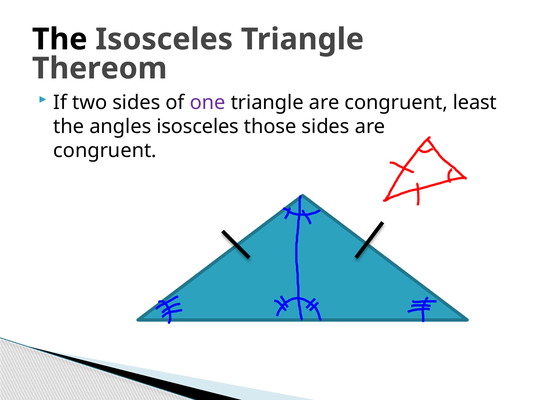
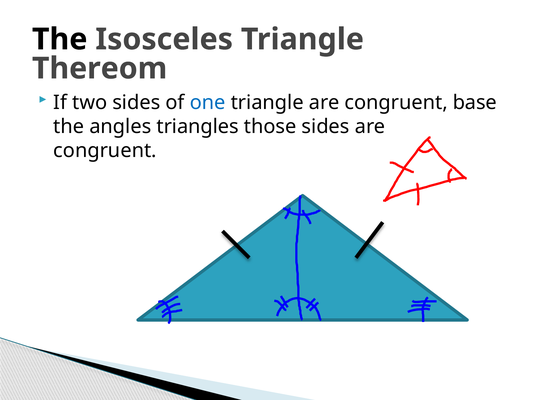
one colour: purple -> blue
least: least -> base
angles isosceles: isosceles -> triangles
